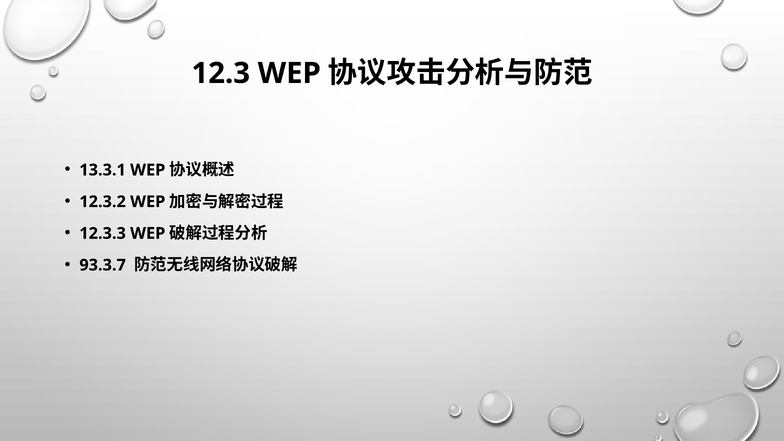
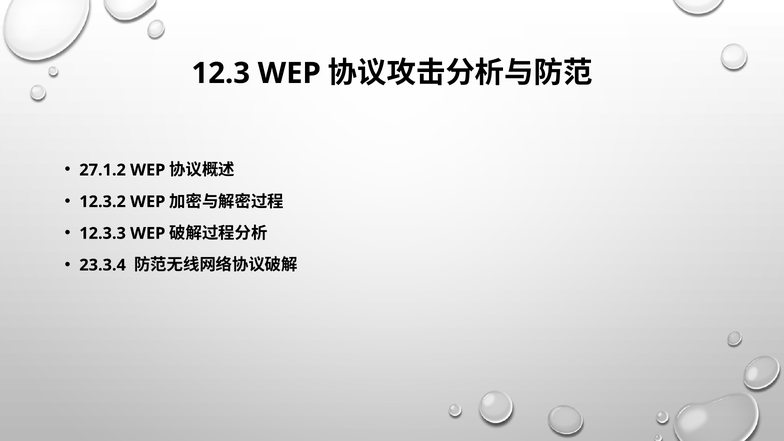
13.3.1: 13.3.1 -> 27.1.2
93.3.7: 93.3.7 -> 23.3.4
